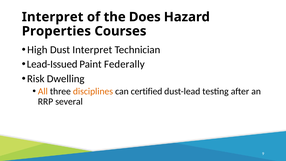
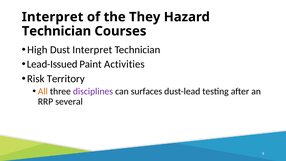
Does: Does -> They
Properties at (56, 31): Properties -> Technician
Federally: Federally -> Activities
Dwelling: Dwelling -> Territory
disciplines colour: orange -> purple
certified: certified -> surfaces
